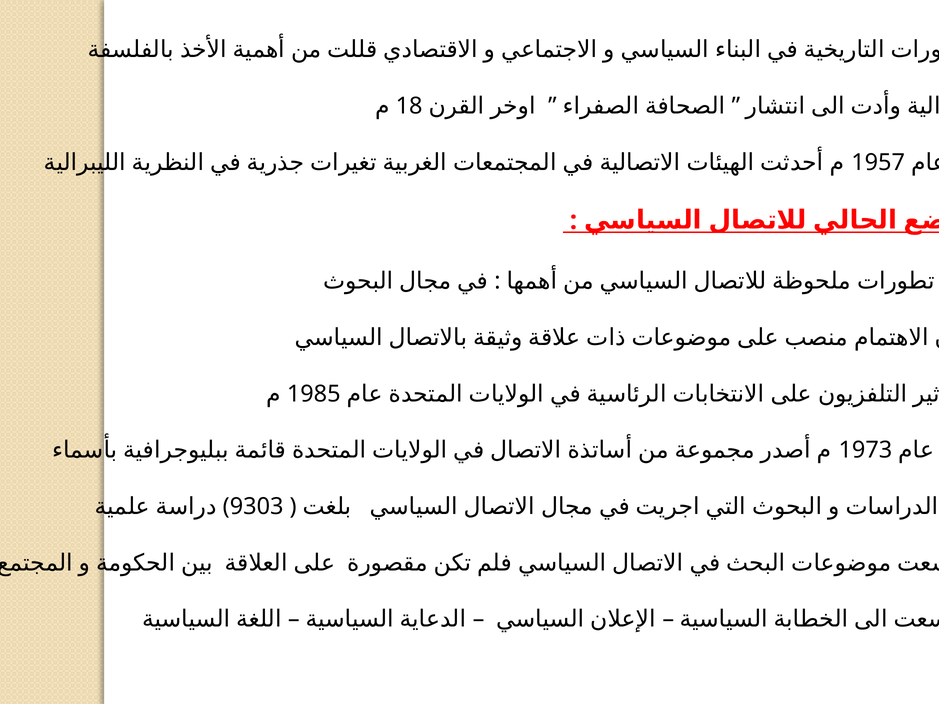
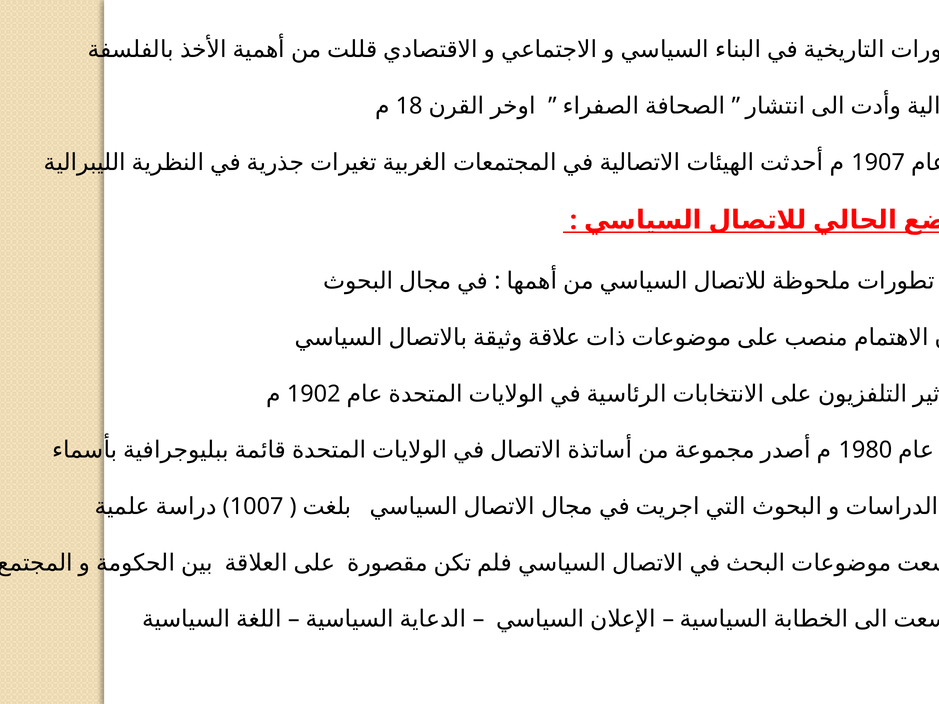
1957: 1957 -> 1907
1985: 1985 -> 1902
1973: 1973 -> 1980
9303: 9303 -> 1007
